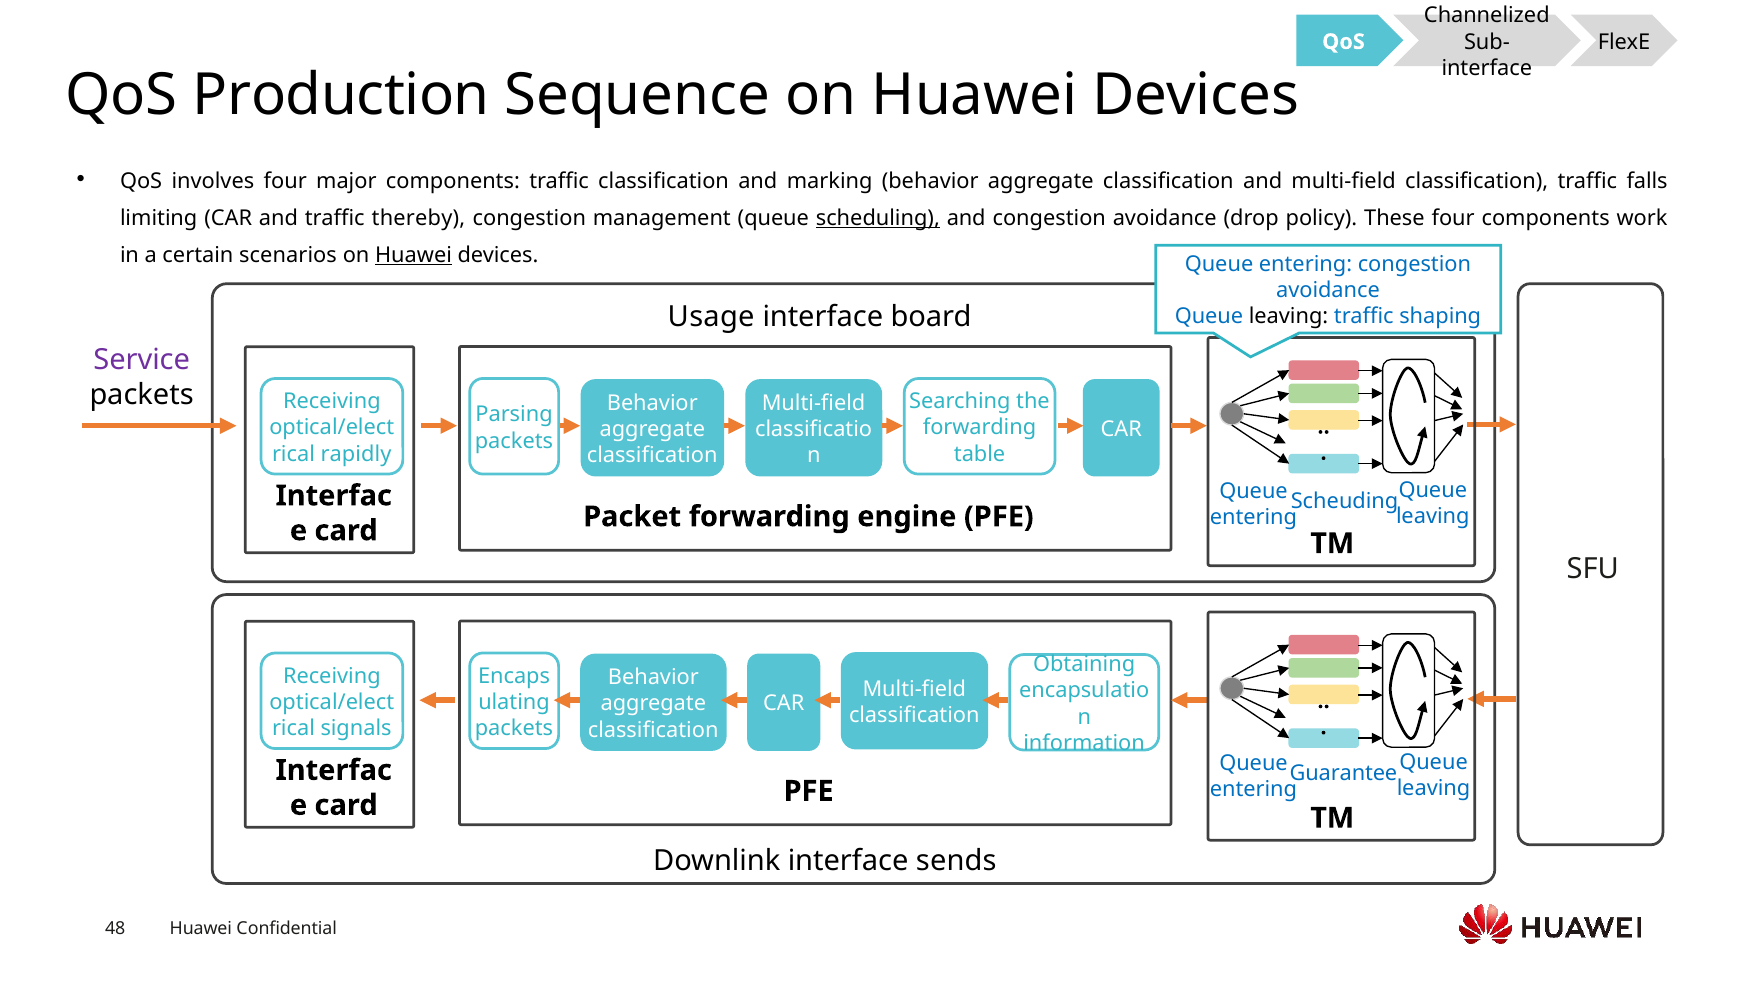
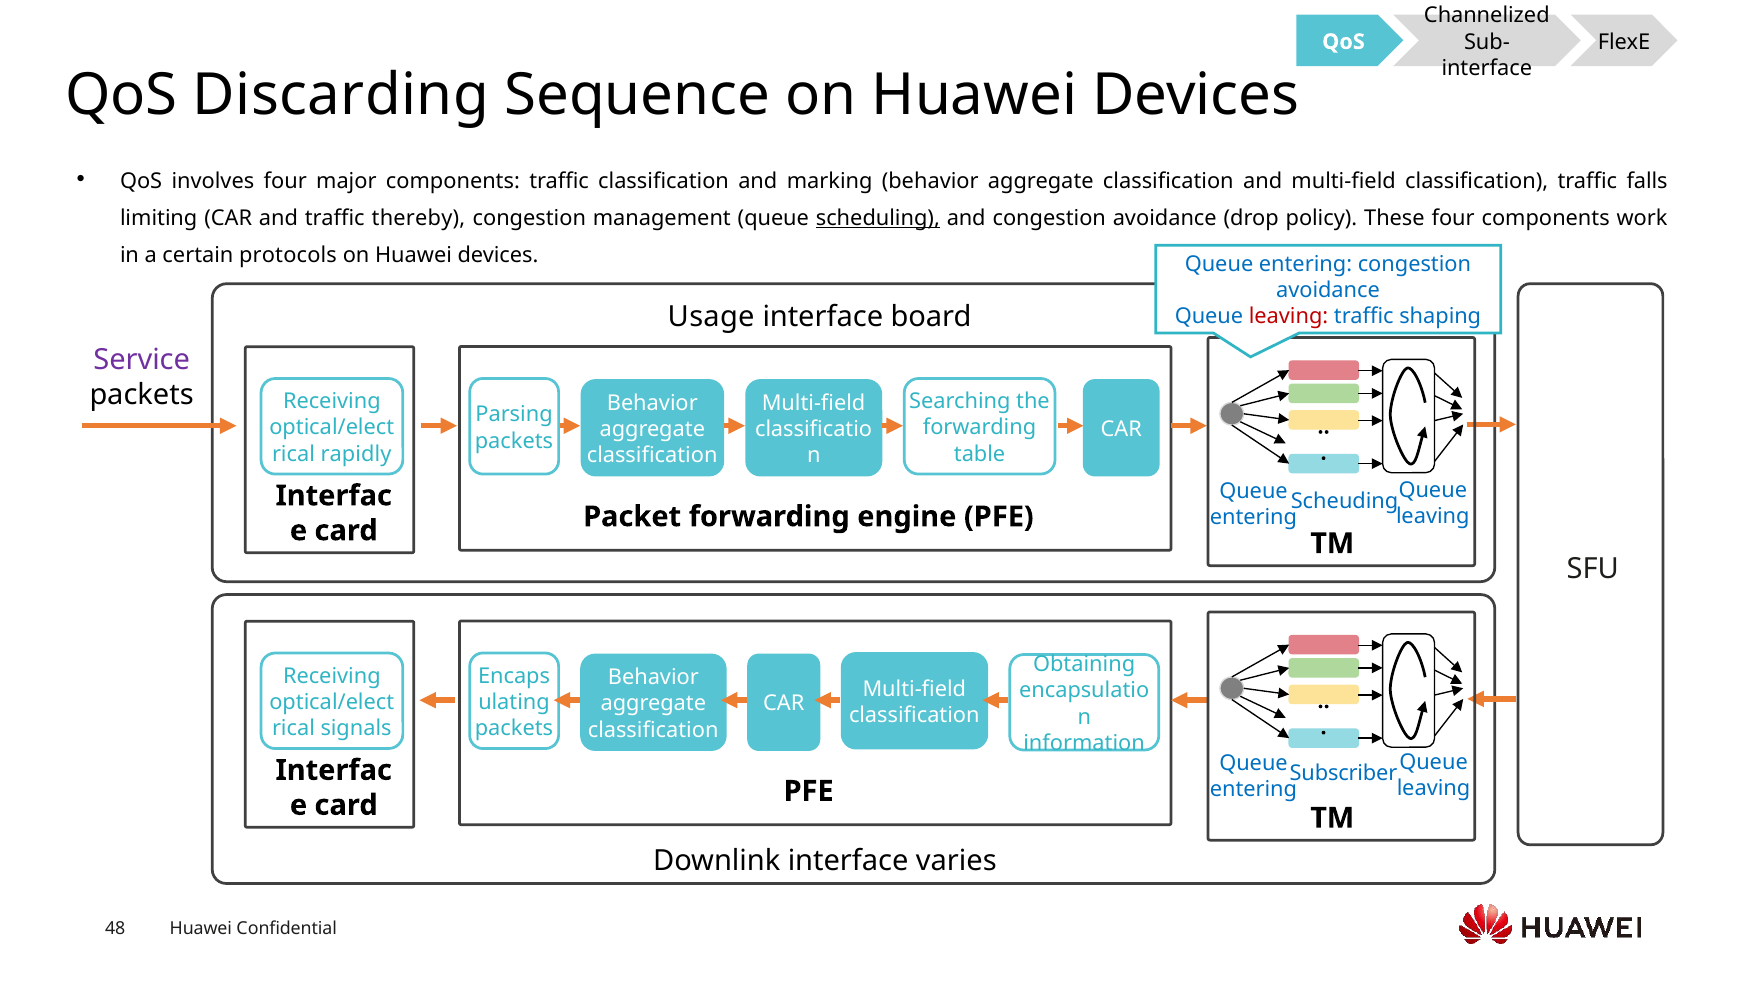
Production: Production -> Discarding
scenarios: scenarios -> protocols
Huawei at (413, 255) underline: present -> none
leaving at (1289, 317) colour: black -> red
Guarantee: Guarantee -> Subscriber
sends: sends -> varies
